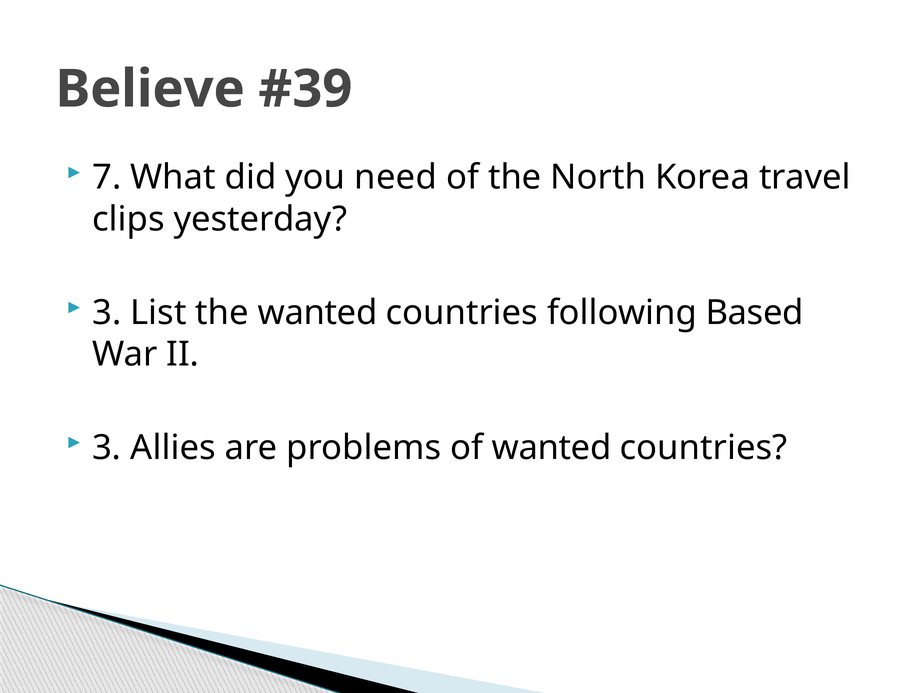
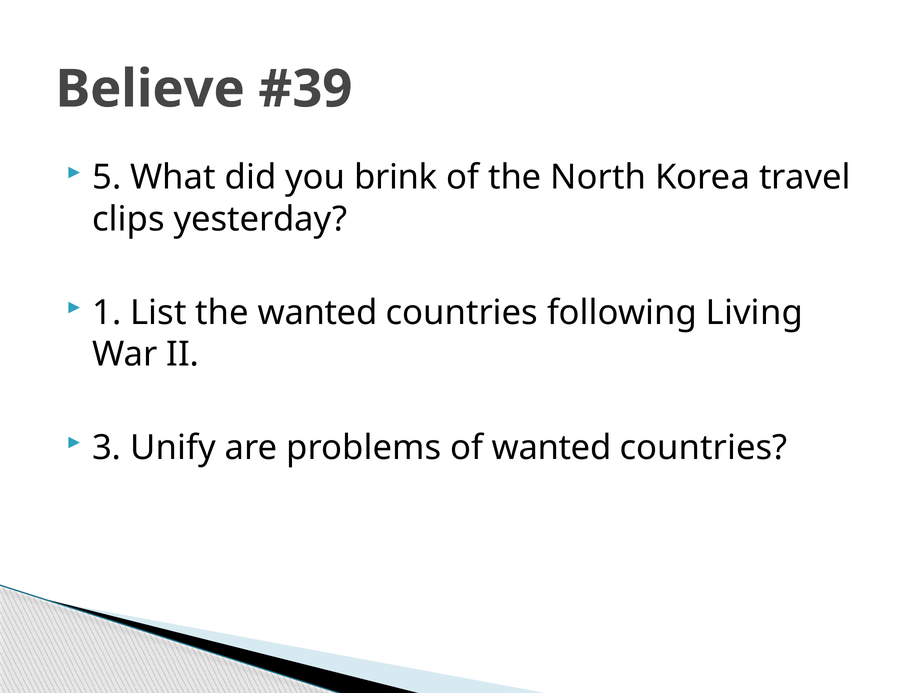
7: 7 -> 5
need: need -> brink
3 at (107, 313): 3 -> 1
Based: Based -> Living
Allies: Allies -> Unify
